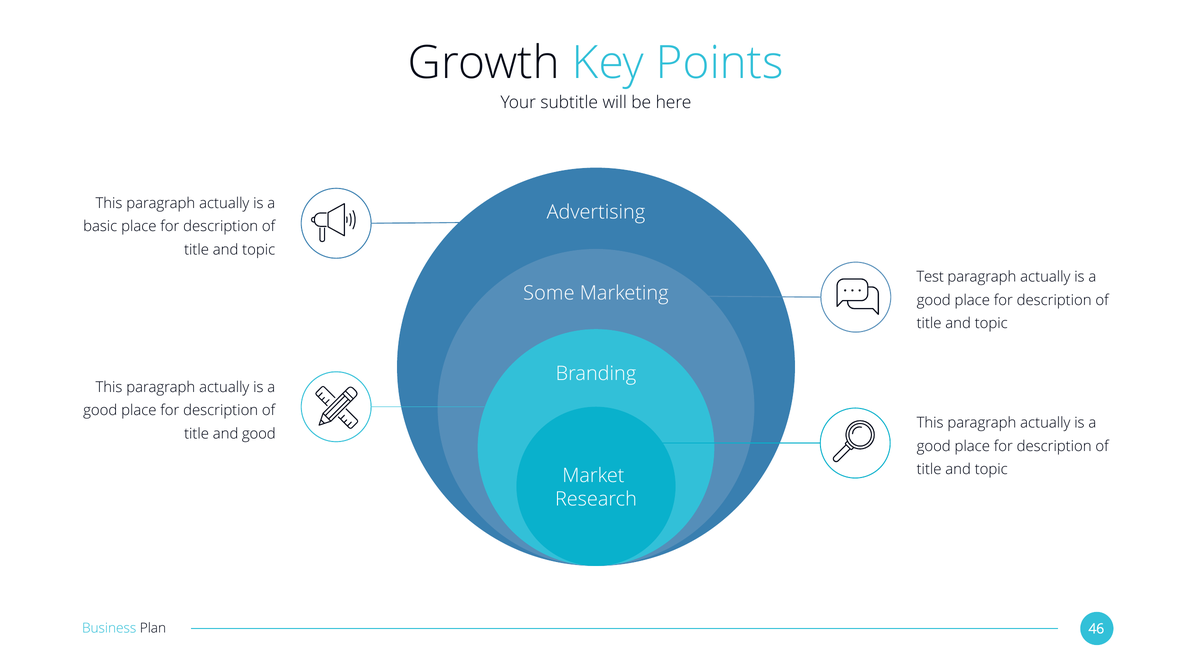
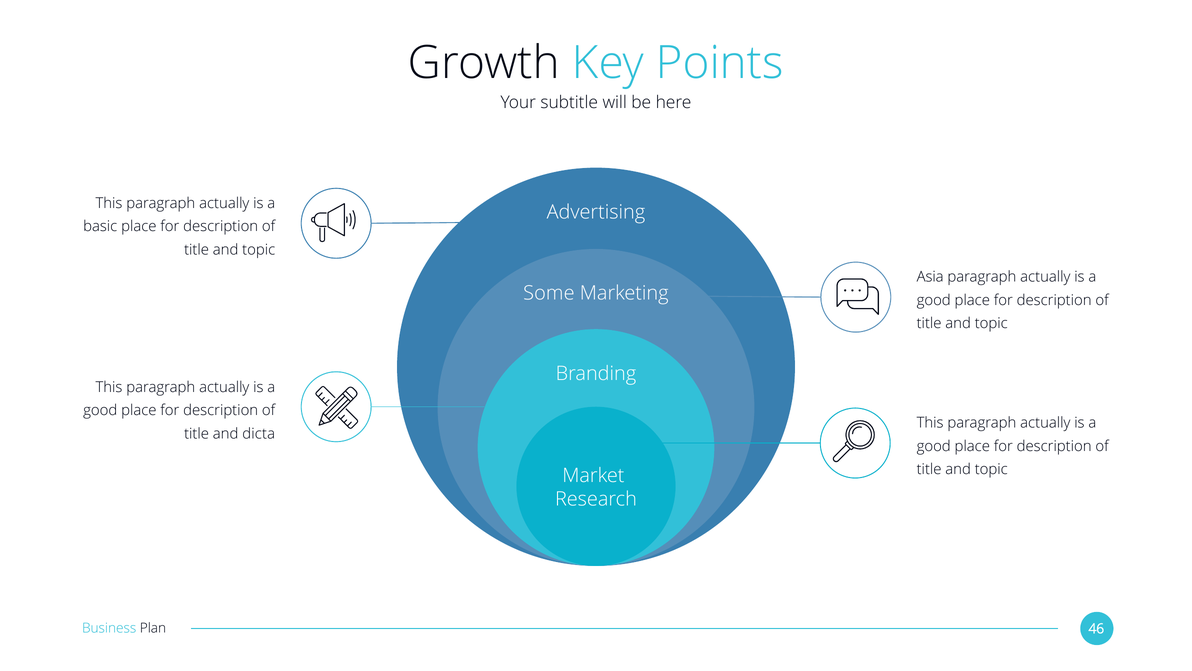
Test: Test -> Asia
and good: good -> dicta
